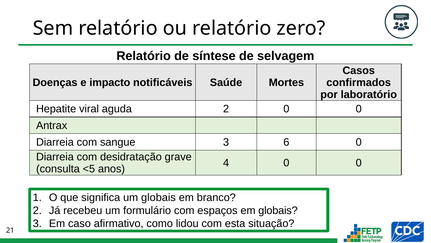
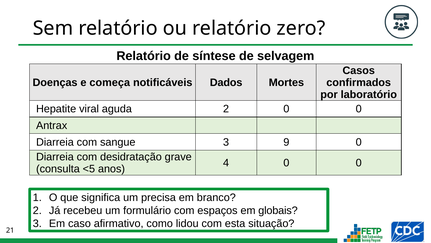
impacto: impacto -> começa
Saúde: Saúde -> Dados
6: 6 -> 9
um globais: globais -> precisa
